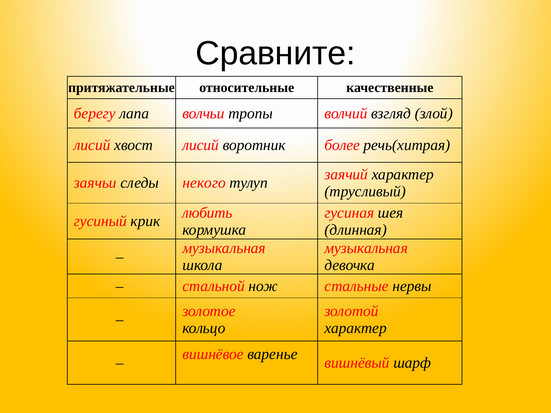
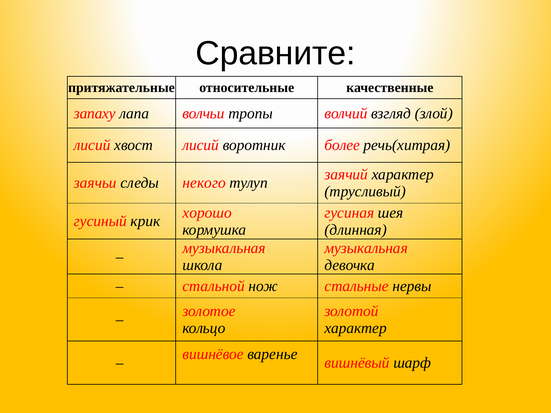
берегу: берегу -> запаху
любить: любить -> хорошо
